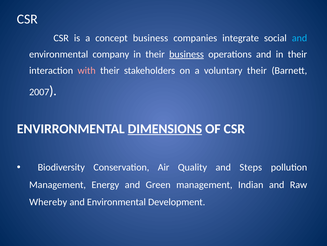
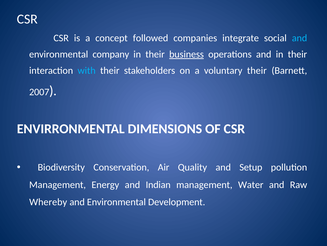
concept business: business -> followed
with colour: pink -> light blue
DIMENSIONS underline: present -> none
Steps: Steps -> Setup
Green: Green -> Indian
Indian: Indian -> Water
